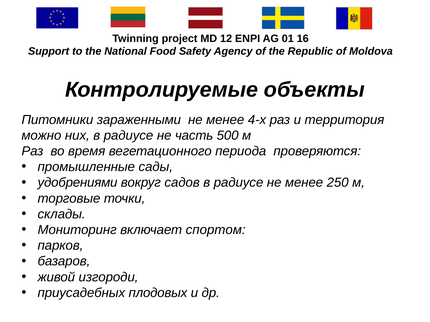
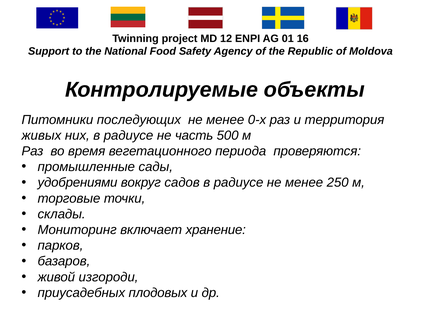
зараженными: зараженными -> последующих
4-х: 4-х -> 0-х
можно: можно -> живых
спортом: спортом -> хранение
